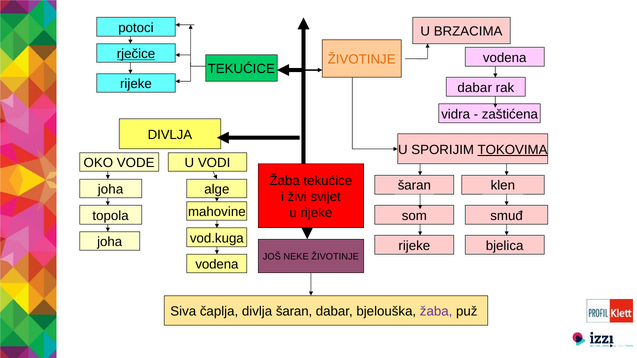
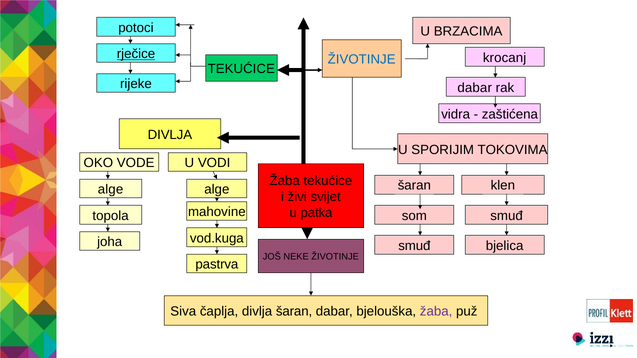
vodena at (505, 58): vodena -> krocanj
ŽIVOTINJE at (362, 60) colour: orange -> blue
TOKOVIMA underline: present -> none
joha at (111, 189): joha -> alge
u rijeke: rijeke -> patka
rijeke at (414, 246): rijeke -> smuđ
vodena at (217, 265): vodena -> pastrva
